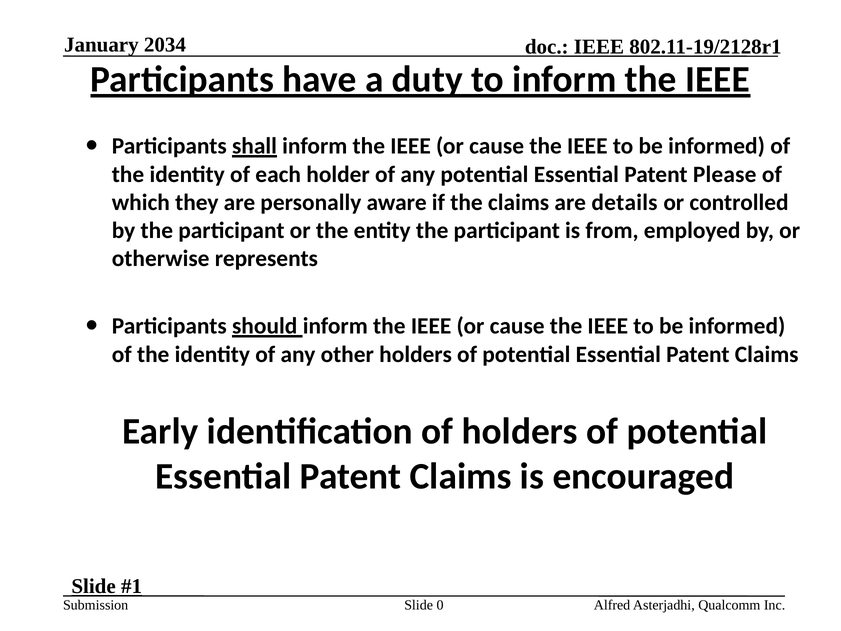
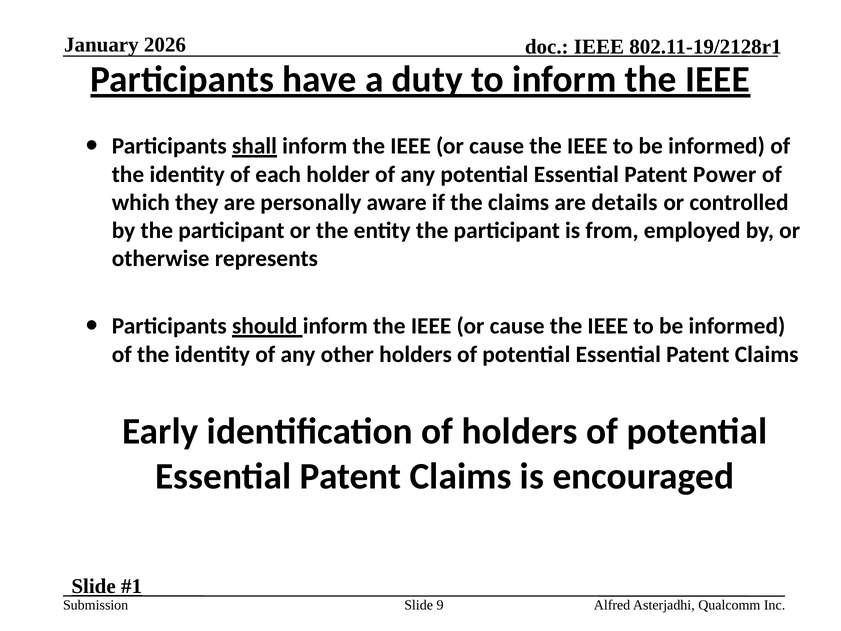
2034: 2034 -> 2026
Please: Please -> Power
0: 0 -> 9
